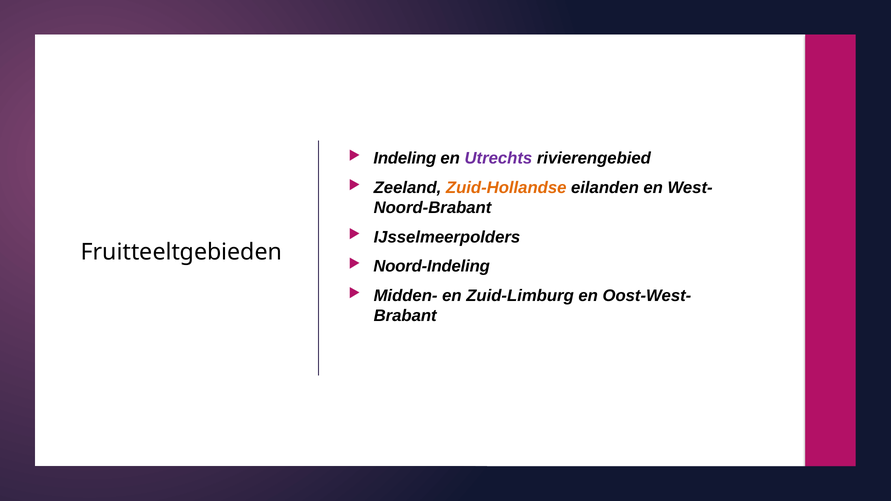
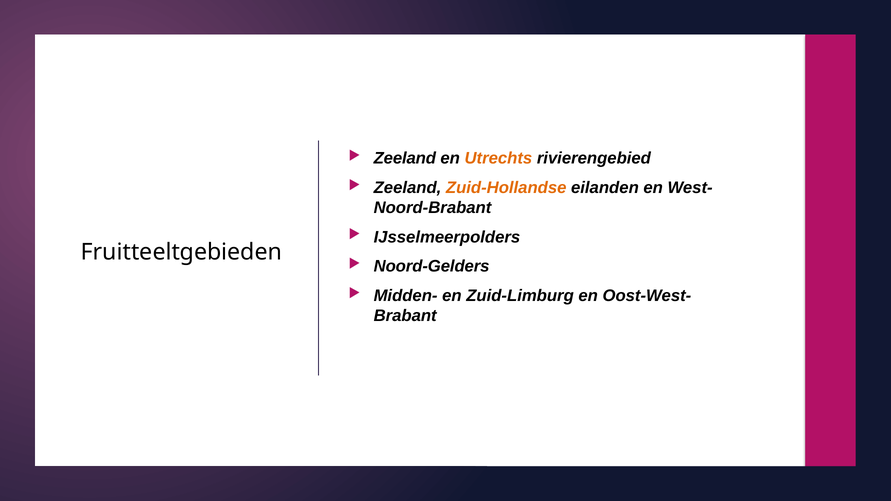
Indeling at (405, 158): Indeling -> Zeeland
Utrechts colour: purple -> orange
Noord-Indeling: Noord-Indeling -> Noord-Gelders
